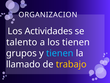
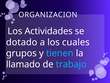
talento: talento -> dotado
los tienen: tienen -> cuales
trabajo colour: yellow -> light blue
